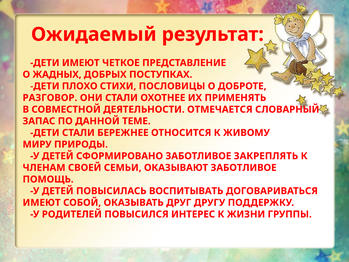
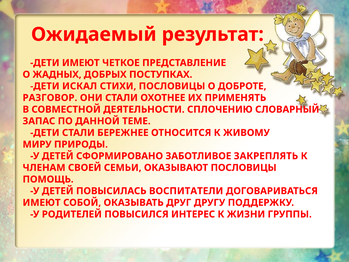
ПЛОХО: ПЛОХО -> ИСКАЛ
ОТМЕЧАЕТСЯ: ОТМЕЧАЕТСЯ -> СПЛОЧЕНИЮ
ОКАЗЫВАЮТ ЗАБОТЛИВОЕ: ЗАБОТЛИВОЕ -> ПОСЛОВИЦЫ
ВОСПИТЫВАТЬ: ВОСПИТЫВАТЬ -> ВОСПИТАТЕЛИ
